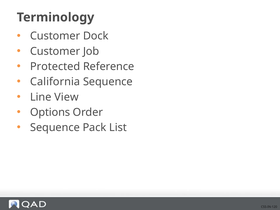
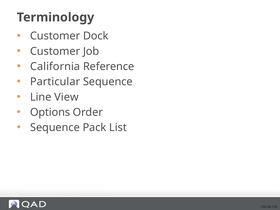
Protected: Protected -> California
California: California -> Particular
